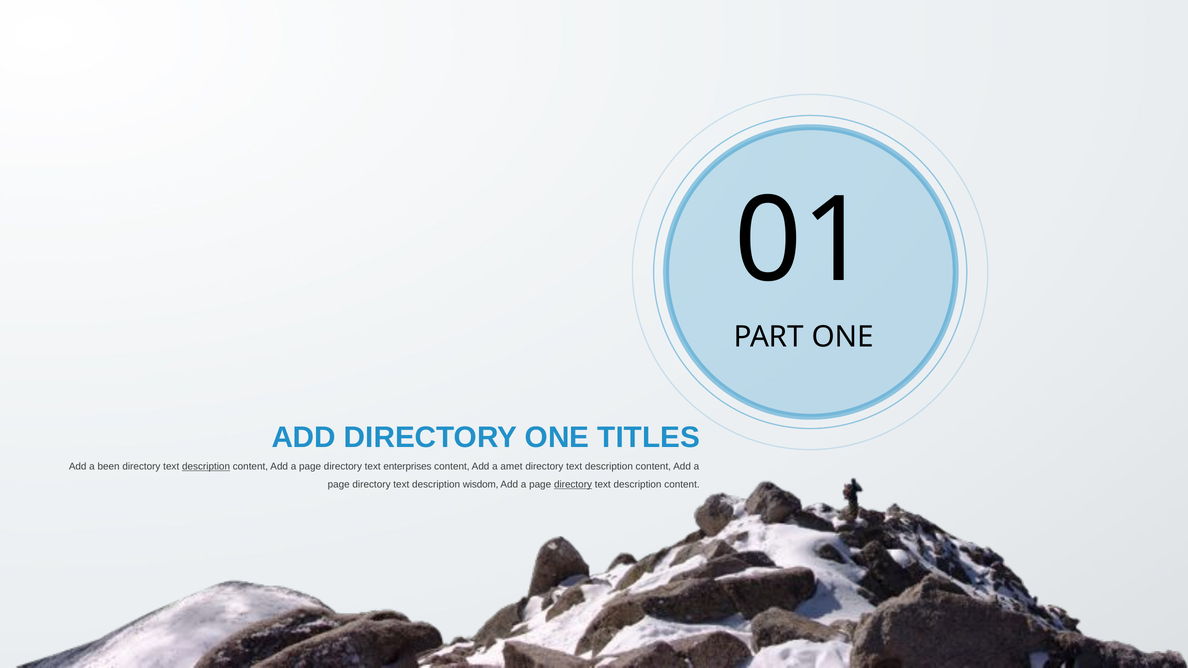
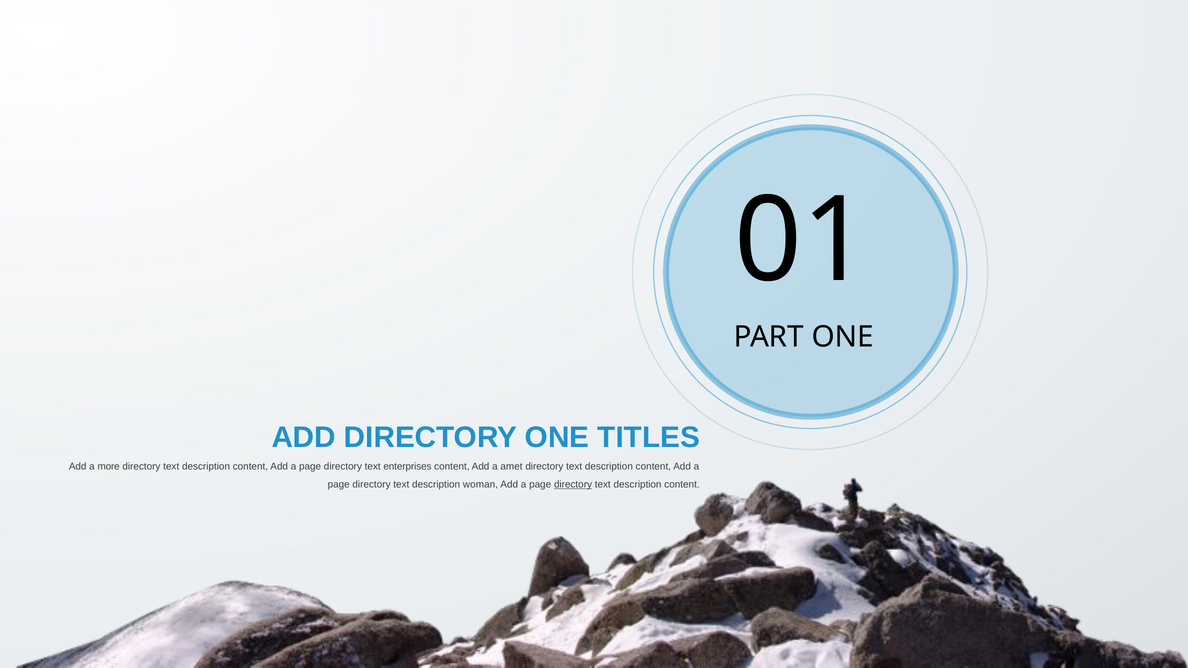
been: been -> more
description at (206, 467) underline: present -> none
wisdom: wisdom -> woman
